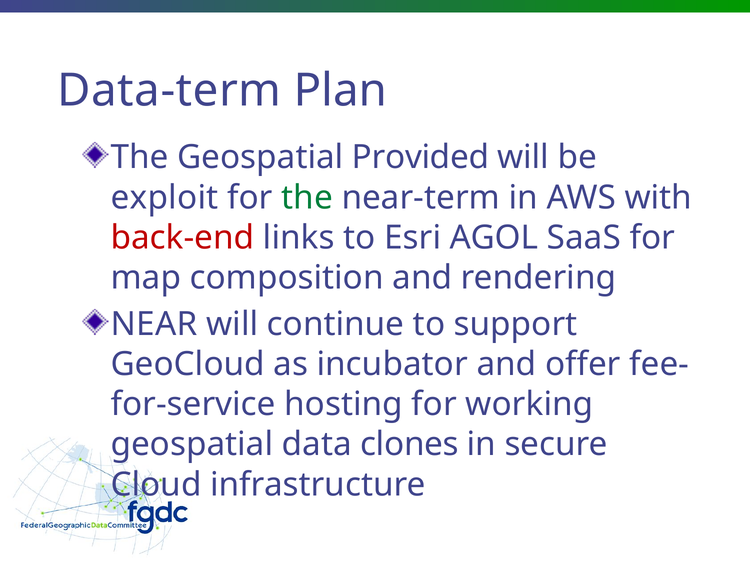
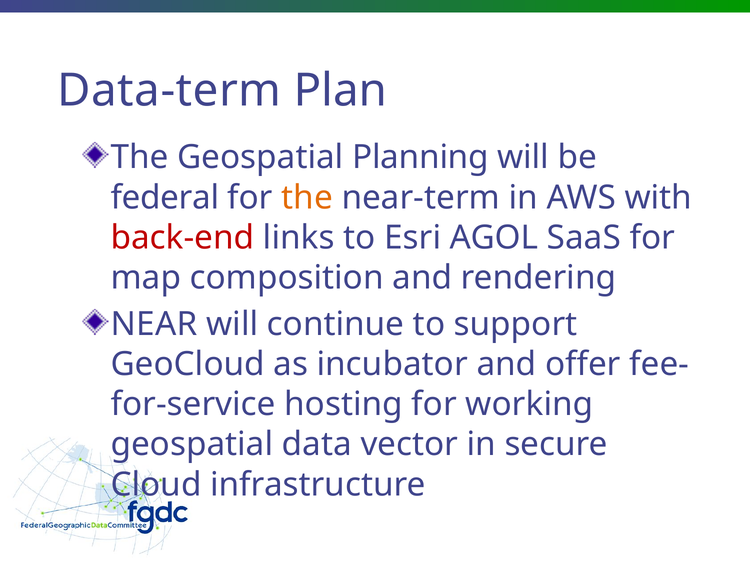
Provided: Provided -> Planning
exploit: exploit -> federal
the at (307, 197) colour: green -> orange
clones: clones -> vector
